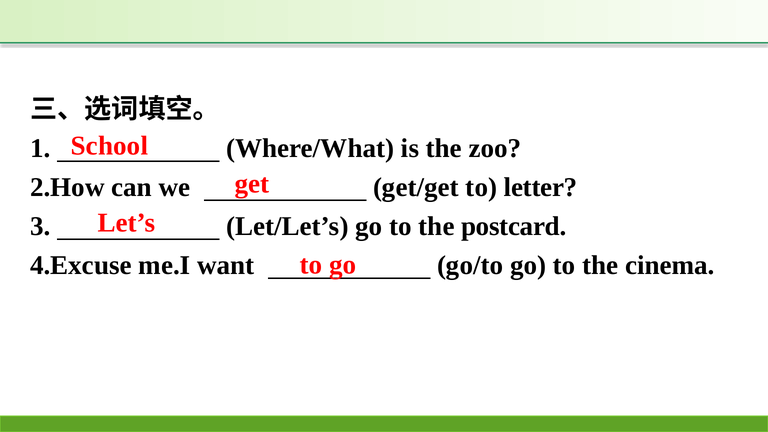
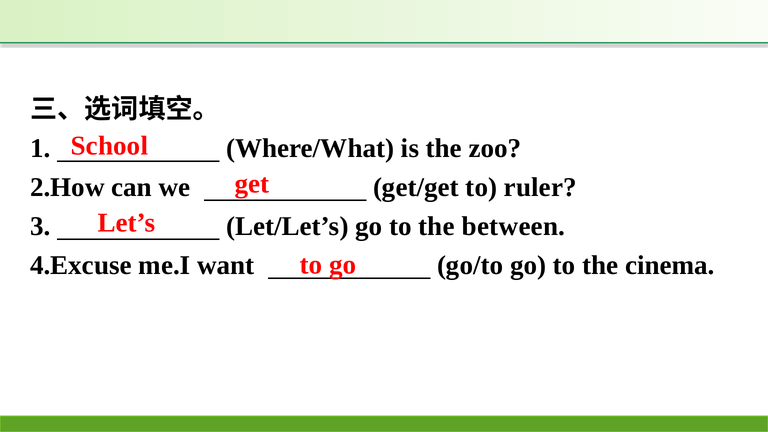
letter: letter -> ruler
postcard: postcard -> between
